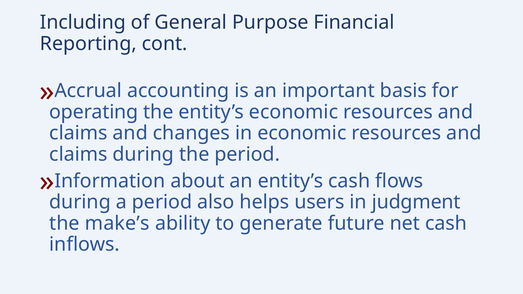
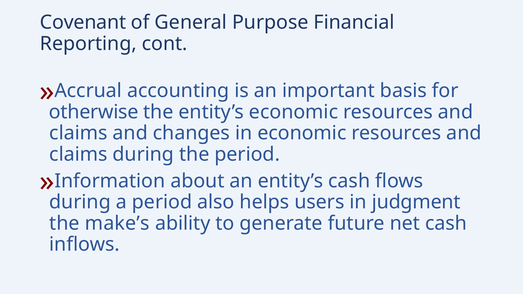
Including: Including -> Covenant
operating: operating -> otherwise
